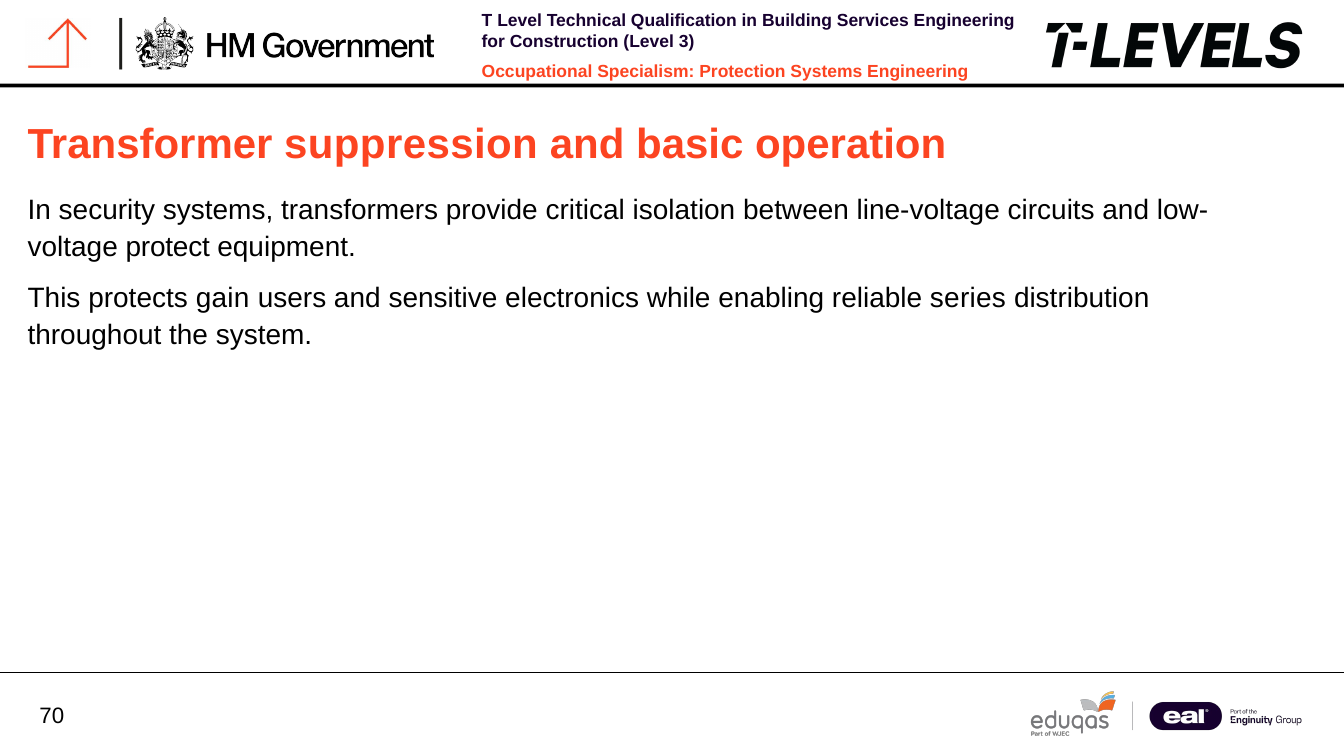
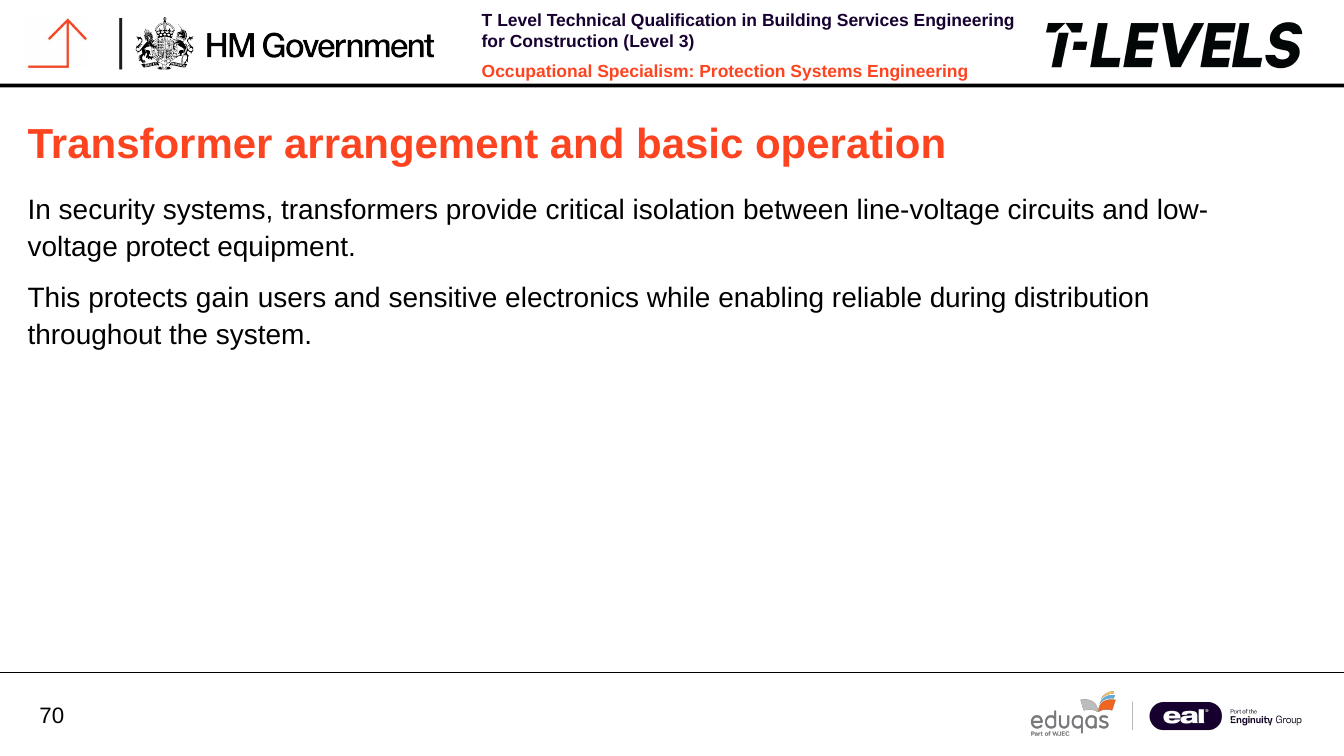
suppression: suppression -> arrangement
series: series -> during
